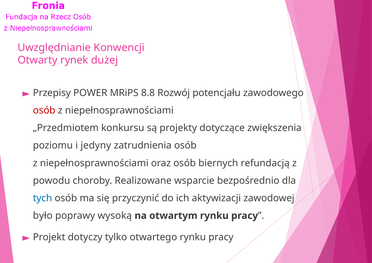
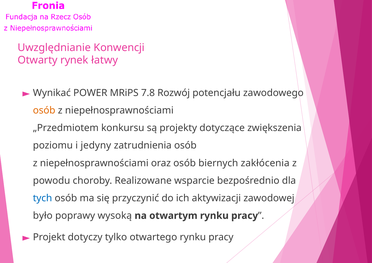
dużej: dużej -> łatwy
Przepisy: Przepisy -> Wynikać
8.8: 8.8 -> 7.8
osób at (44, 110) colour: red -> orange
refundacją: refundacją -> zakłócenia
